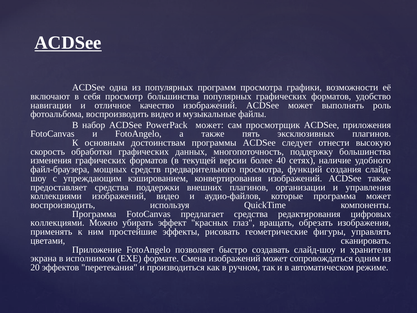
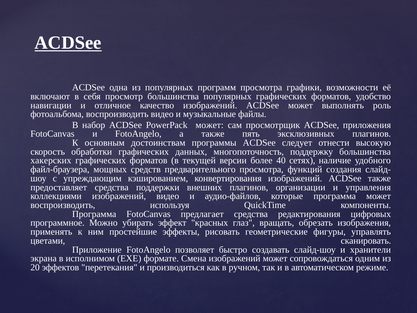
изменения: изменения -> хакерских
коллекциями at (57, 223): коллекциями -> программное
